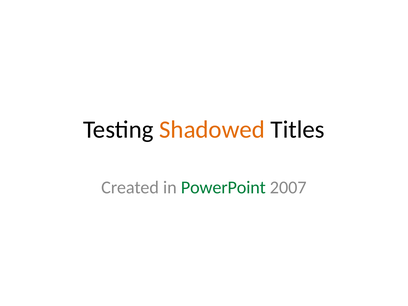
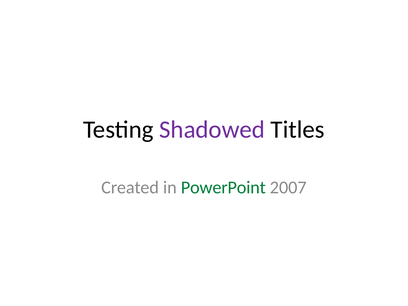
Shadowed colour: orange -> purple
